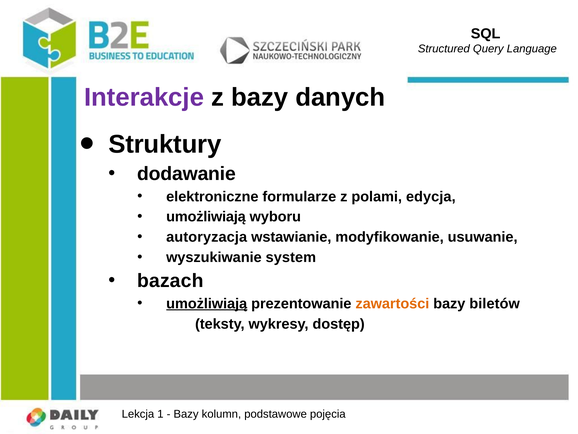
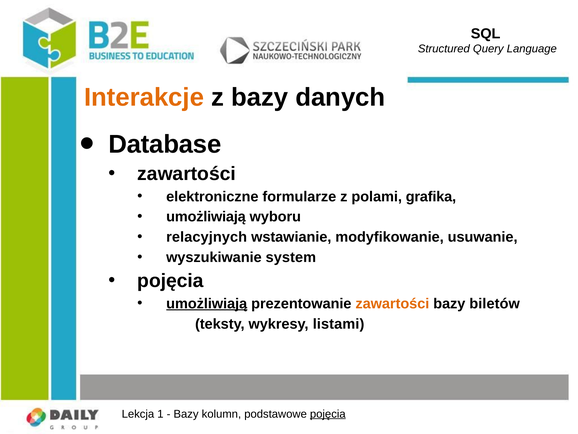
Interakcje colour: purple -> orange
Struktury: Struktury -> Database
dodawanie at (187, 174): dodawanie -> zawartości
edycja: edycja -> grafika
autoryzacja: autoryzacja -> relacyjnych
bazach at (170, 281): bazach -> pojęcia
dostęp: dostęp -> listami
pojęcia at (328, 413) underline: none -> present
